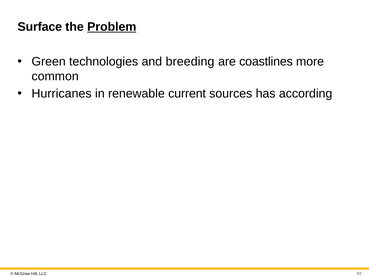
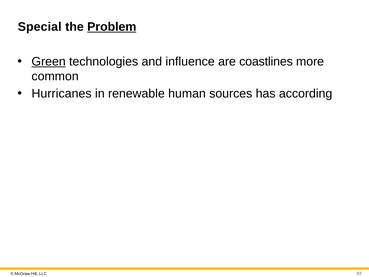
Surface: Surface -> Special
Green underline: none -> present
breeding: breeding -> influence
current: current -> human
